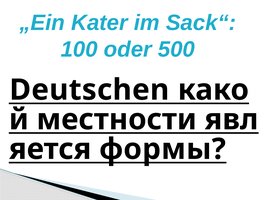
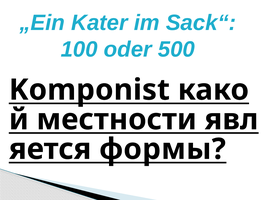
Deutschen: Deutschen -> Komponist
